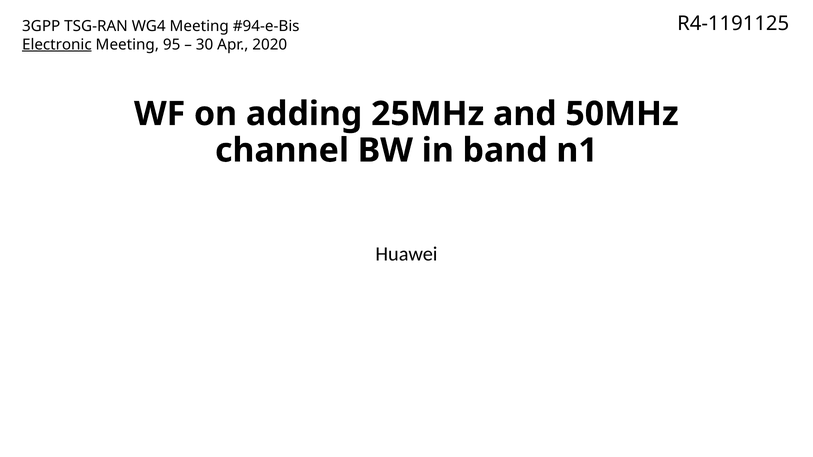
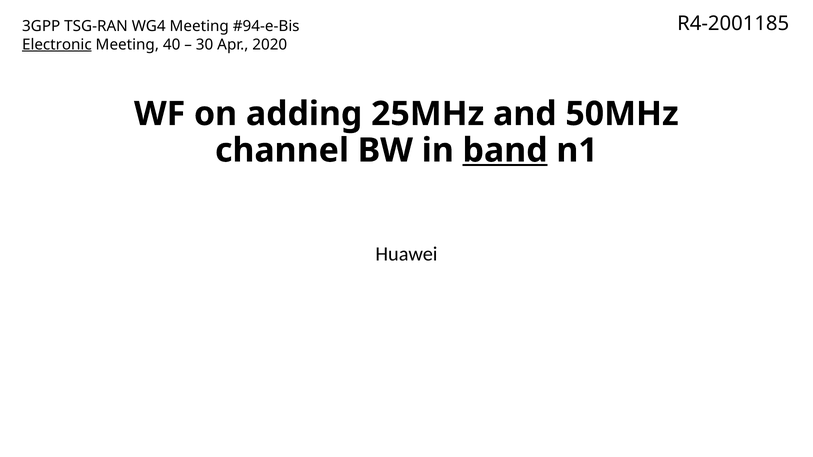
R4-1191125: R4-1191125 -> R4-2001185
95: 95 -> 40
band underline: none -> present
